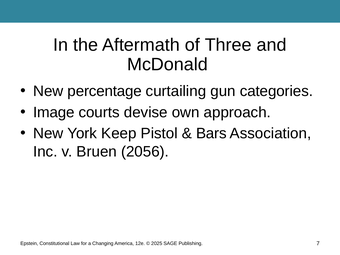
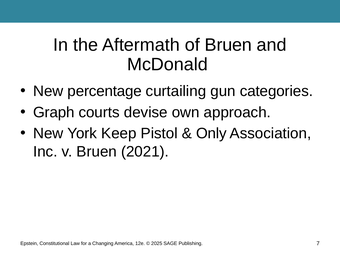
of Three: Three -> Bruen
Image: Image -> Graph
Bars: Bars -> Only
2056: 2056 -> 2021
